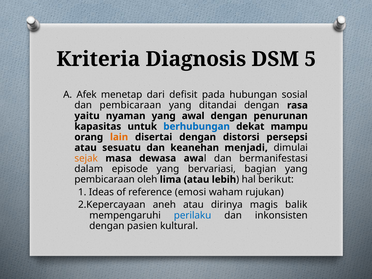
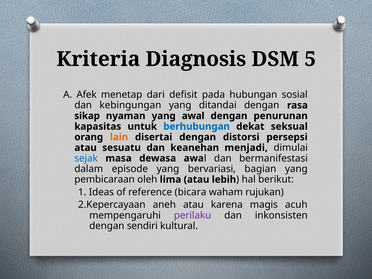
dan pembicaraan: pembicaraan -> kebingungan
yaitu: yaitu -> sikap
mampu: mampu -> seksual
sejak colour: orange -> blue
emosi: emosi -> bicara
dirinya: dirinya -> karena
balik: balik -> acuh
perilaku colour: blue -> purple
pasien: pasien -> sendiri
